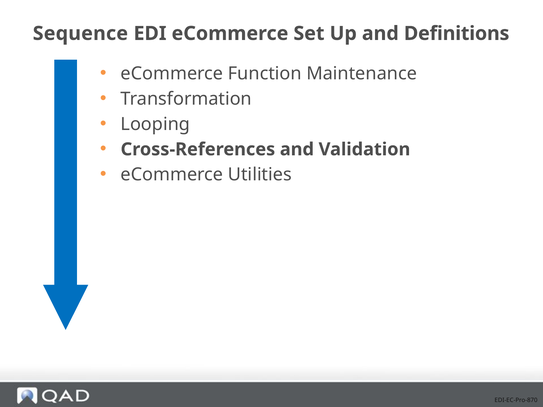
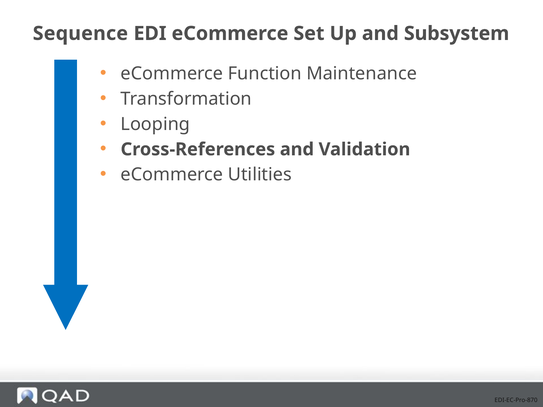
Definitions: Definitions -> Subsystem
